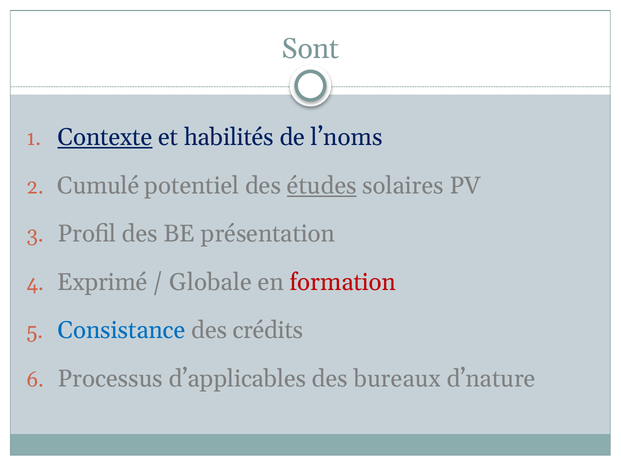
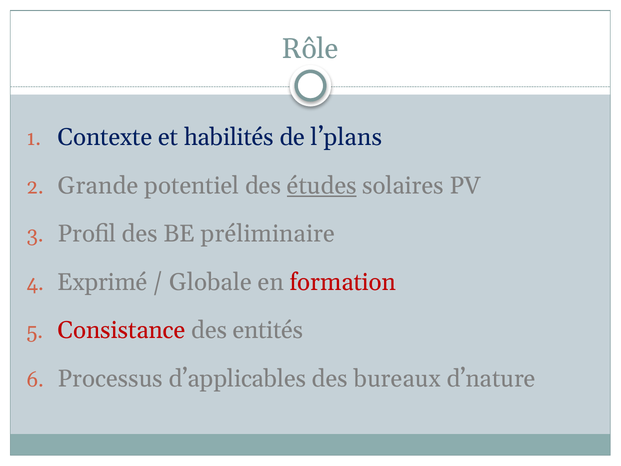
Sont: Sont -> Rôle
Contexte underline: present -> none
l’noms: l’noms -> l’plans
Cumulé: Cumulé -> Grande
présentation: présentation -> préliminaire
Consistance colour: blue -> red
crédits: crédits -> entités
